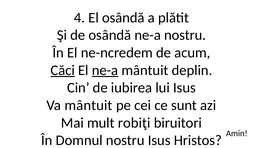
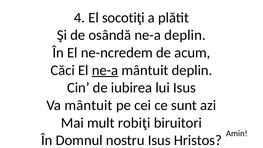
El osândă: osândă -> socotiţi
ne-a nostru: nostru -> deplin
Căci underline: present -> none
